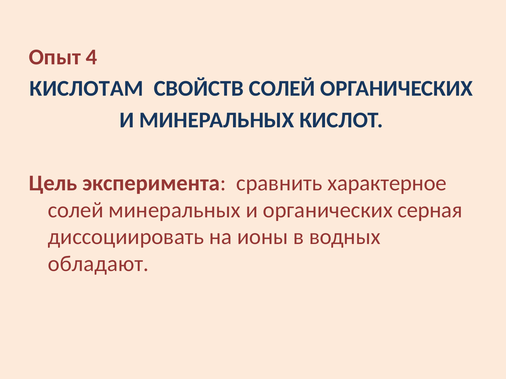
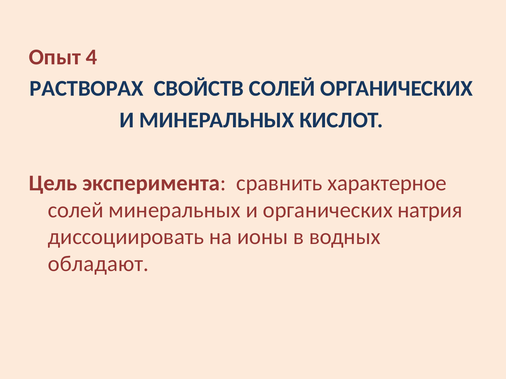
КИСЛОТАМ: КИСЛОТАМ -> РАСТВОРАХ
серная: серная -> натрия
